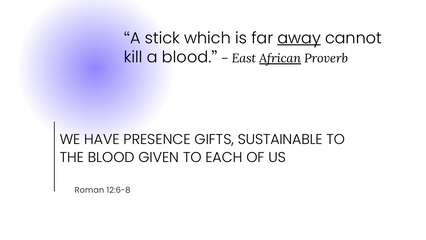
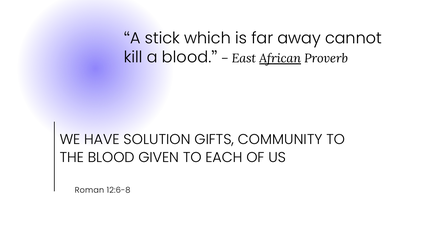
away underline: present -> none
PRESENCE: PRESENCE -> SOLUTION
SUSTAINABLE: SUSTAINABLE -> COMMUNITY
